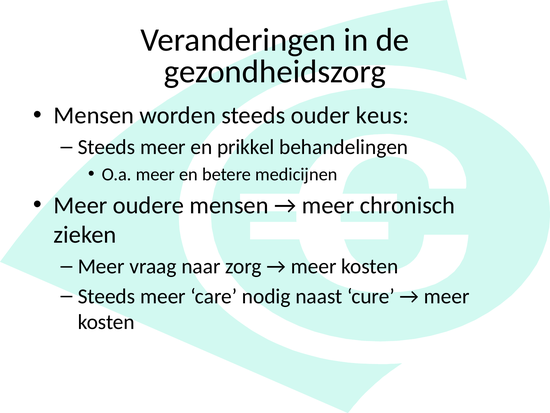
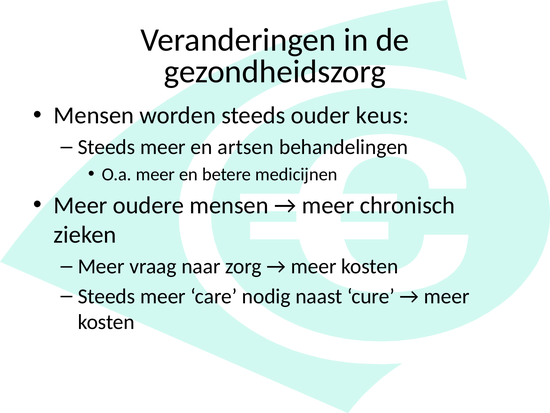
prikkel: prikkel -> artsen
